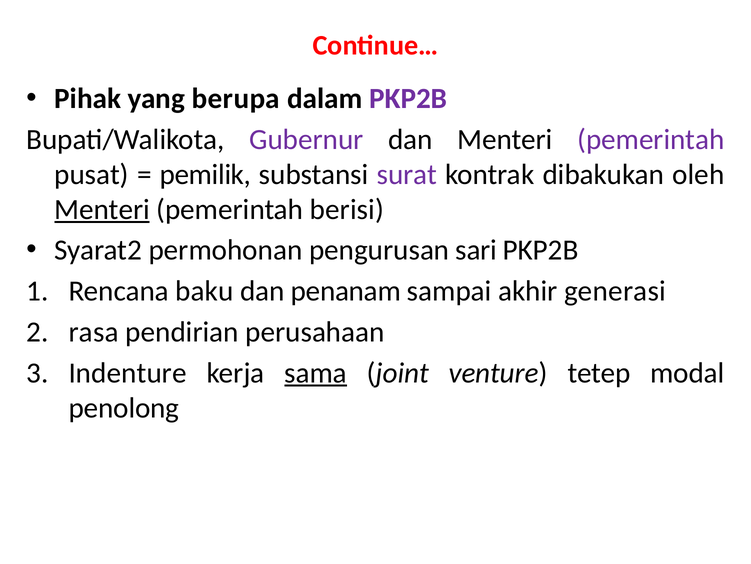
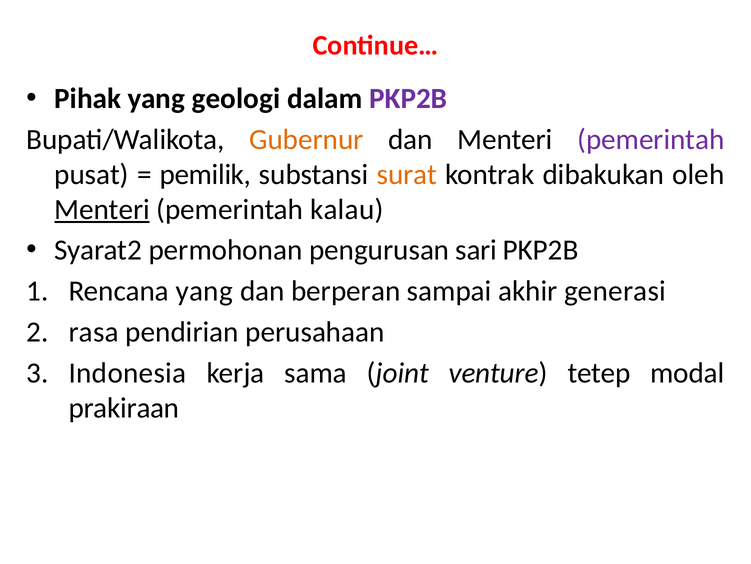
berupa: berupa -> geologi
Gubernur colour: purple -> orange
surat colour: purple -> orange
berisi: berisi -> kalau
Rencana baku: baku -> yang
penanam: penanam -> berperan
Indenture: Indenture -> Indonesia
sama underline: present -> none
penolong: penolong -> prakiraan
